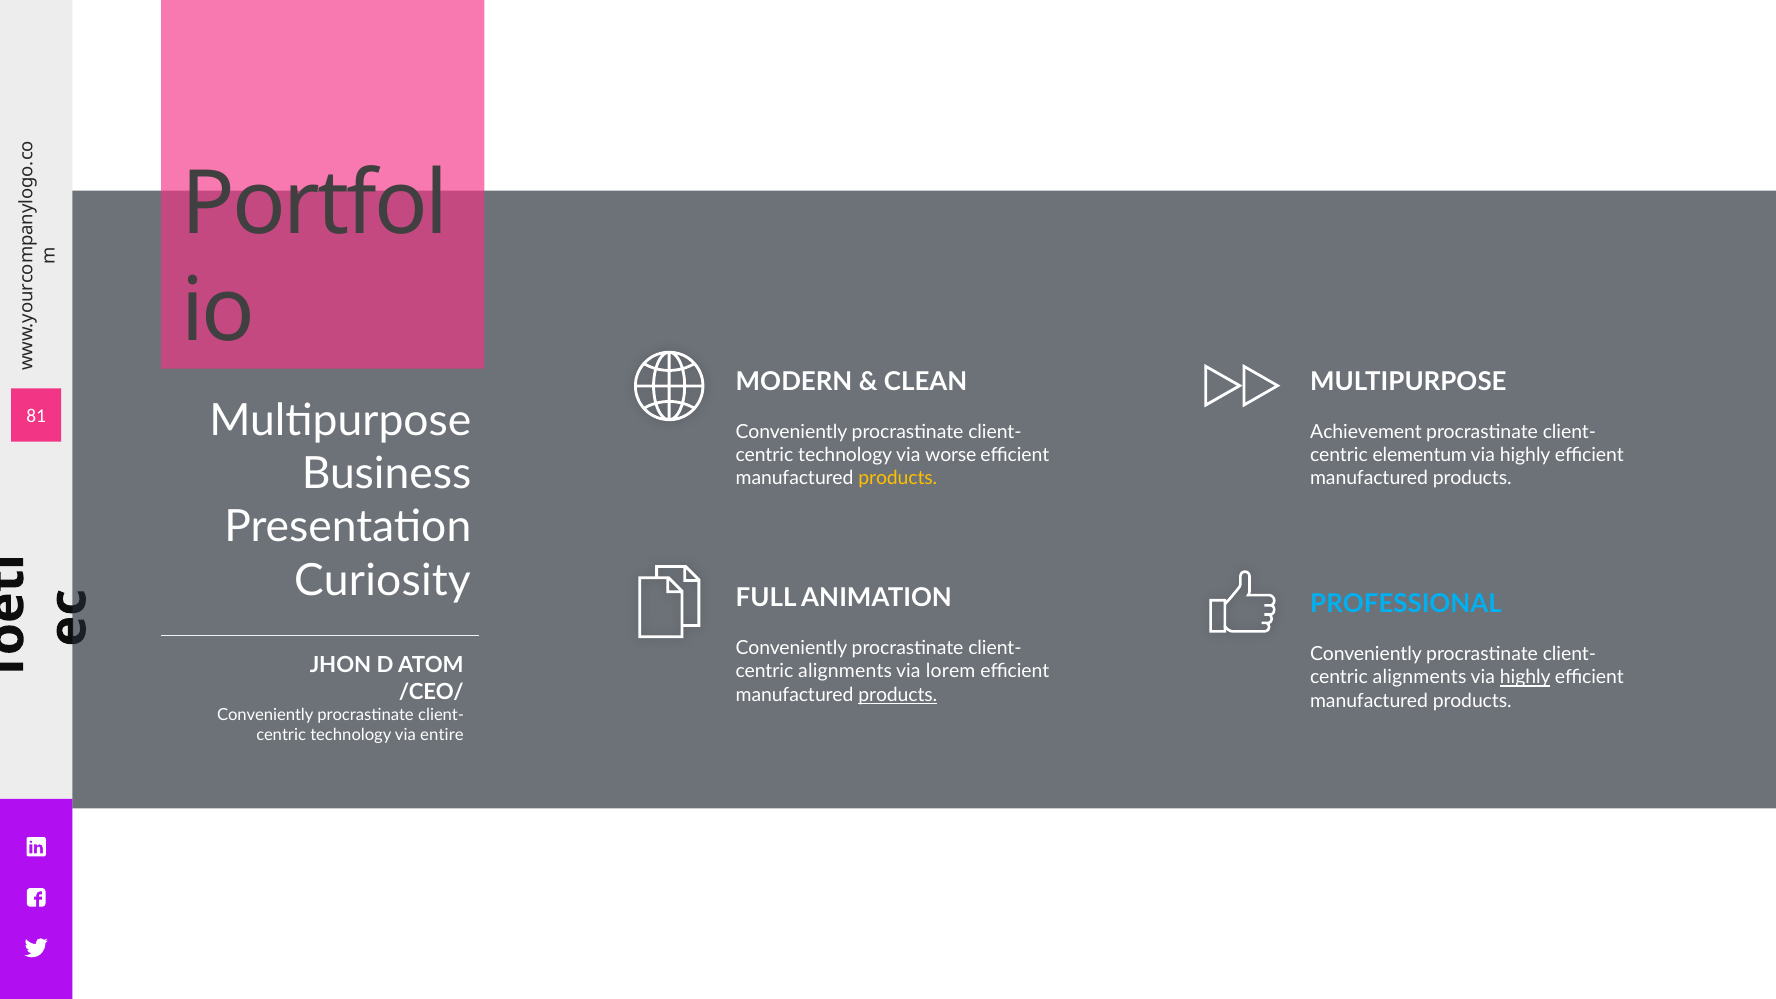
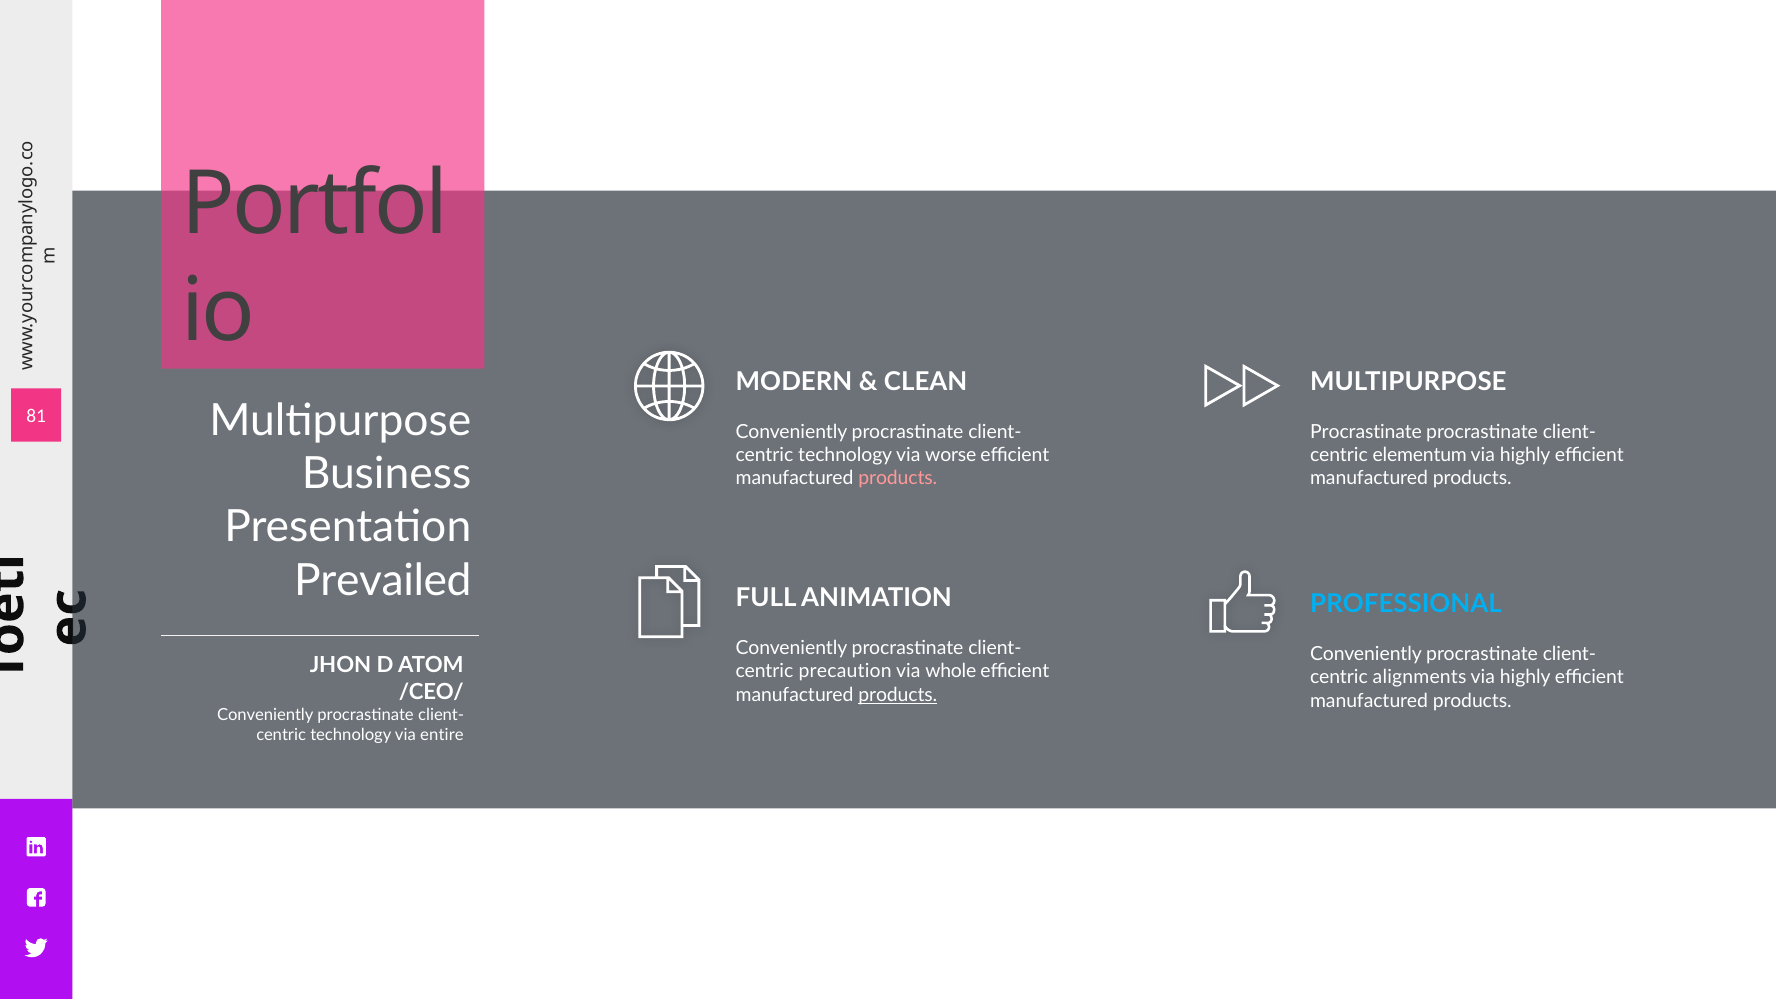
Achievement at (1366, 432): Achievement -> Procrastinate
products at (898, 478) colour: yellow -> pink
Curiosity: Curiosity -> Prevailed
alignments at (845, 671): alignments -> precaution
lorem: lorem -> whole
highly at (1525, 678) underline: present -> none
